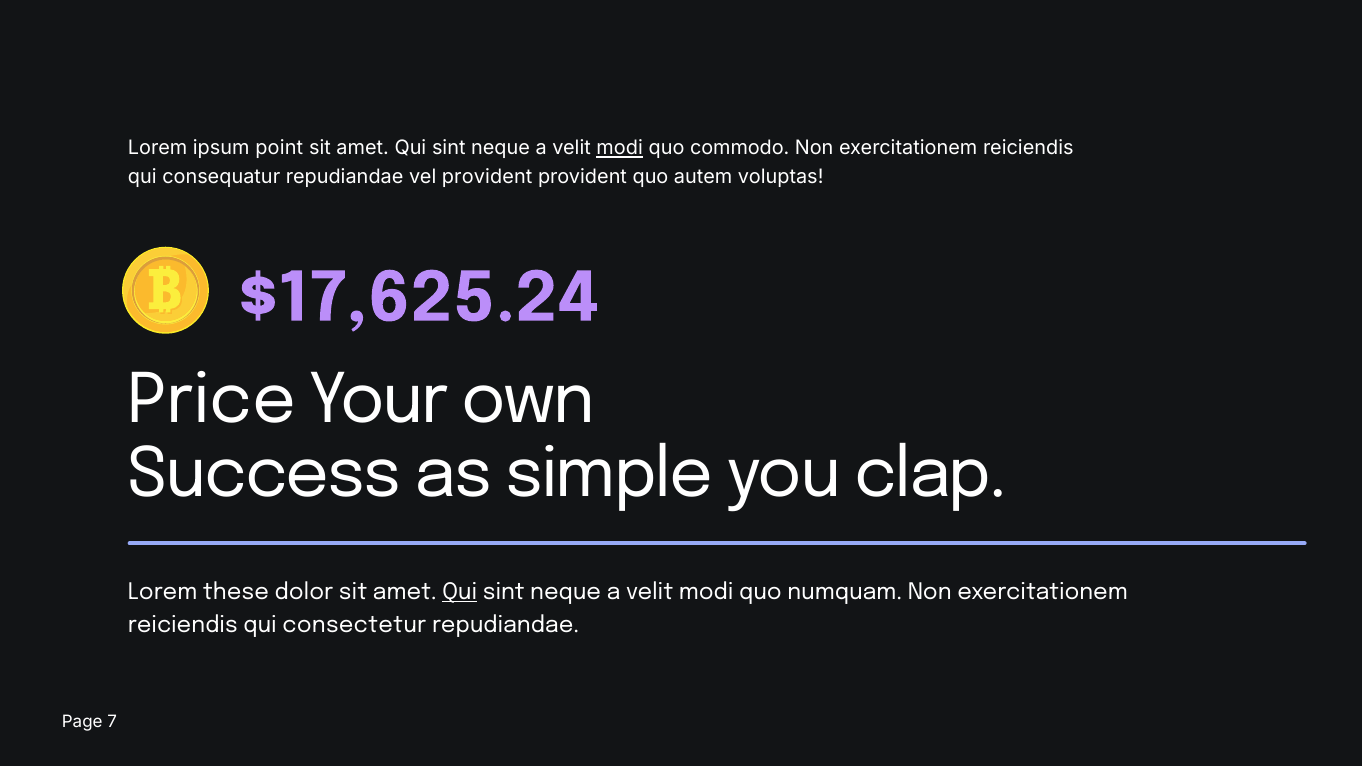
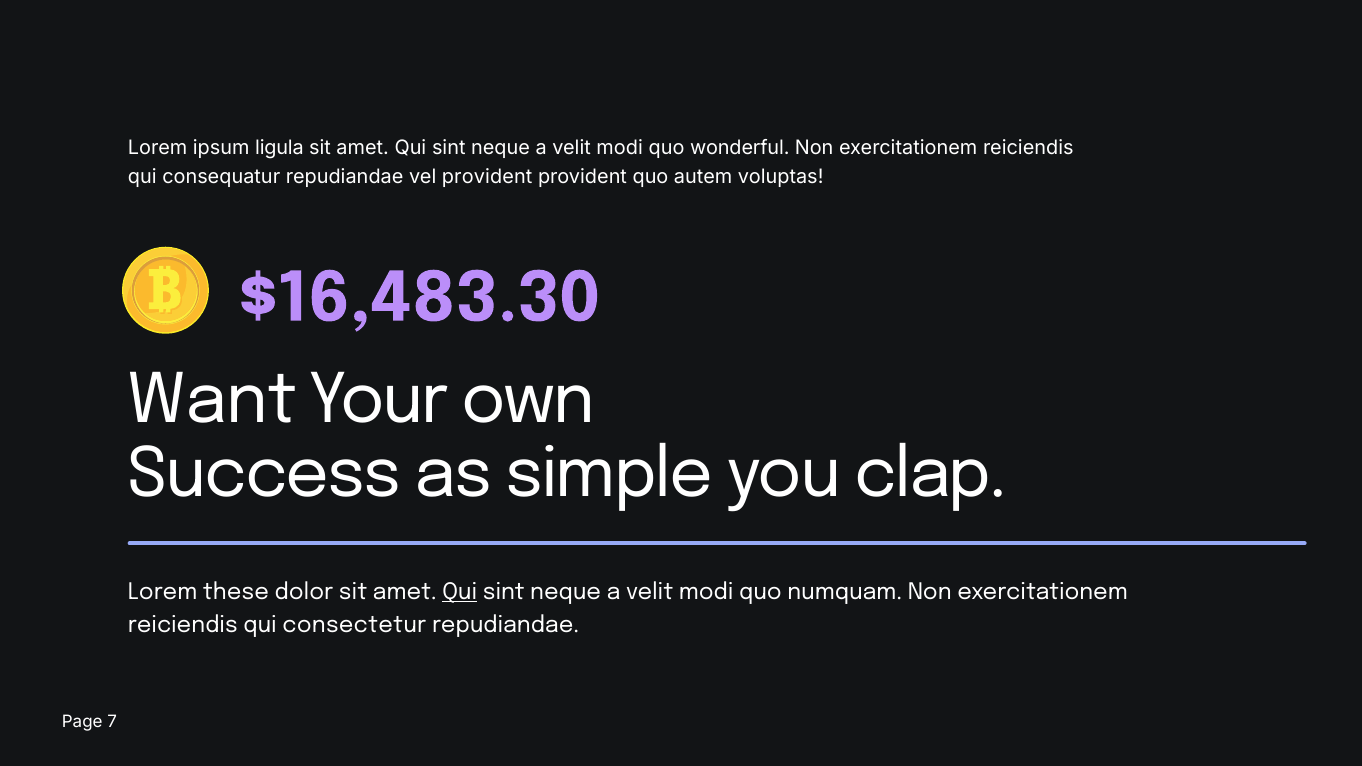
point: point -> ligula
modi at (620, 148) underline: present -> none
commodo: commodo -> wonderful
$17,625.24: $17,625.24 -> $16,483.30
Price: Price -> Want
